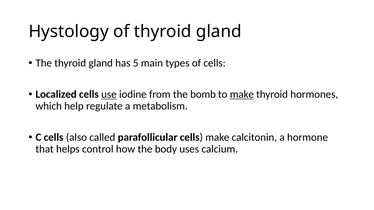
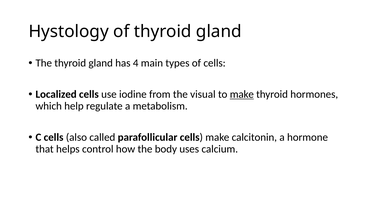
5: 5 -> 4
use underline: present -> none
bomb: bomb -> visual
